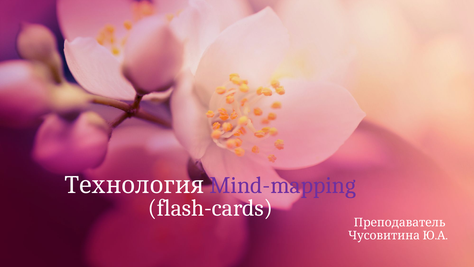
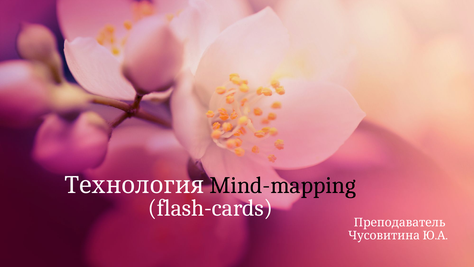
Mind-mapping colour: purple -> black
